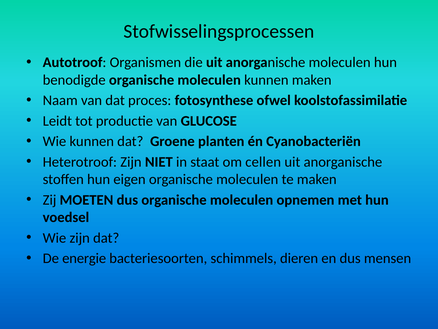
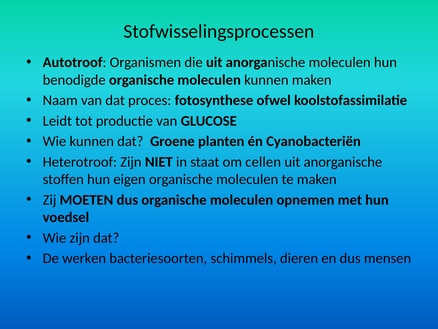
energie: energie -> werken
